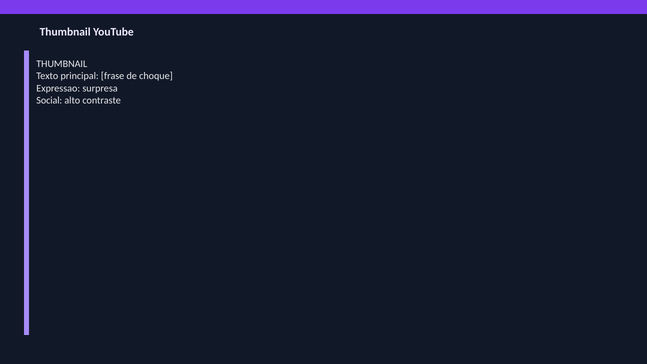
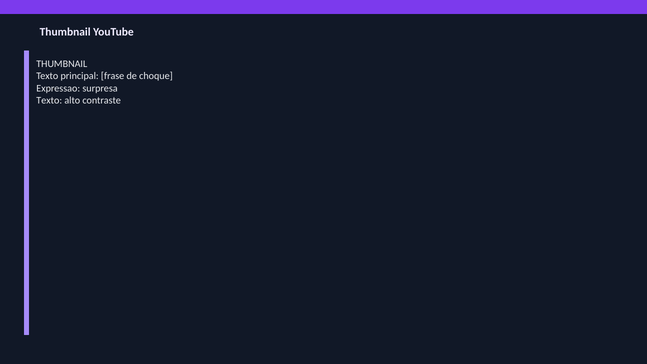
Social at (49, 100): Social -> Texto
